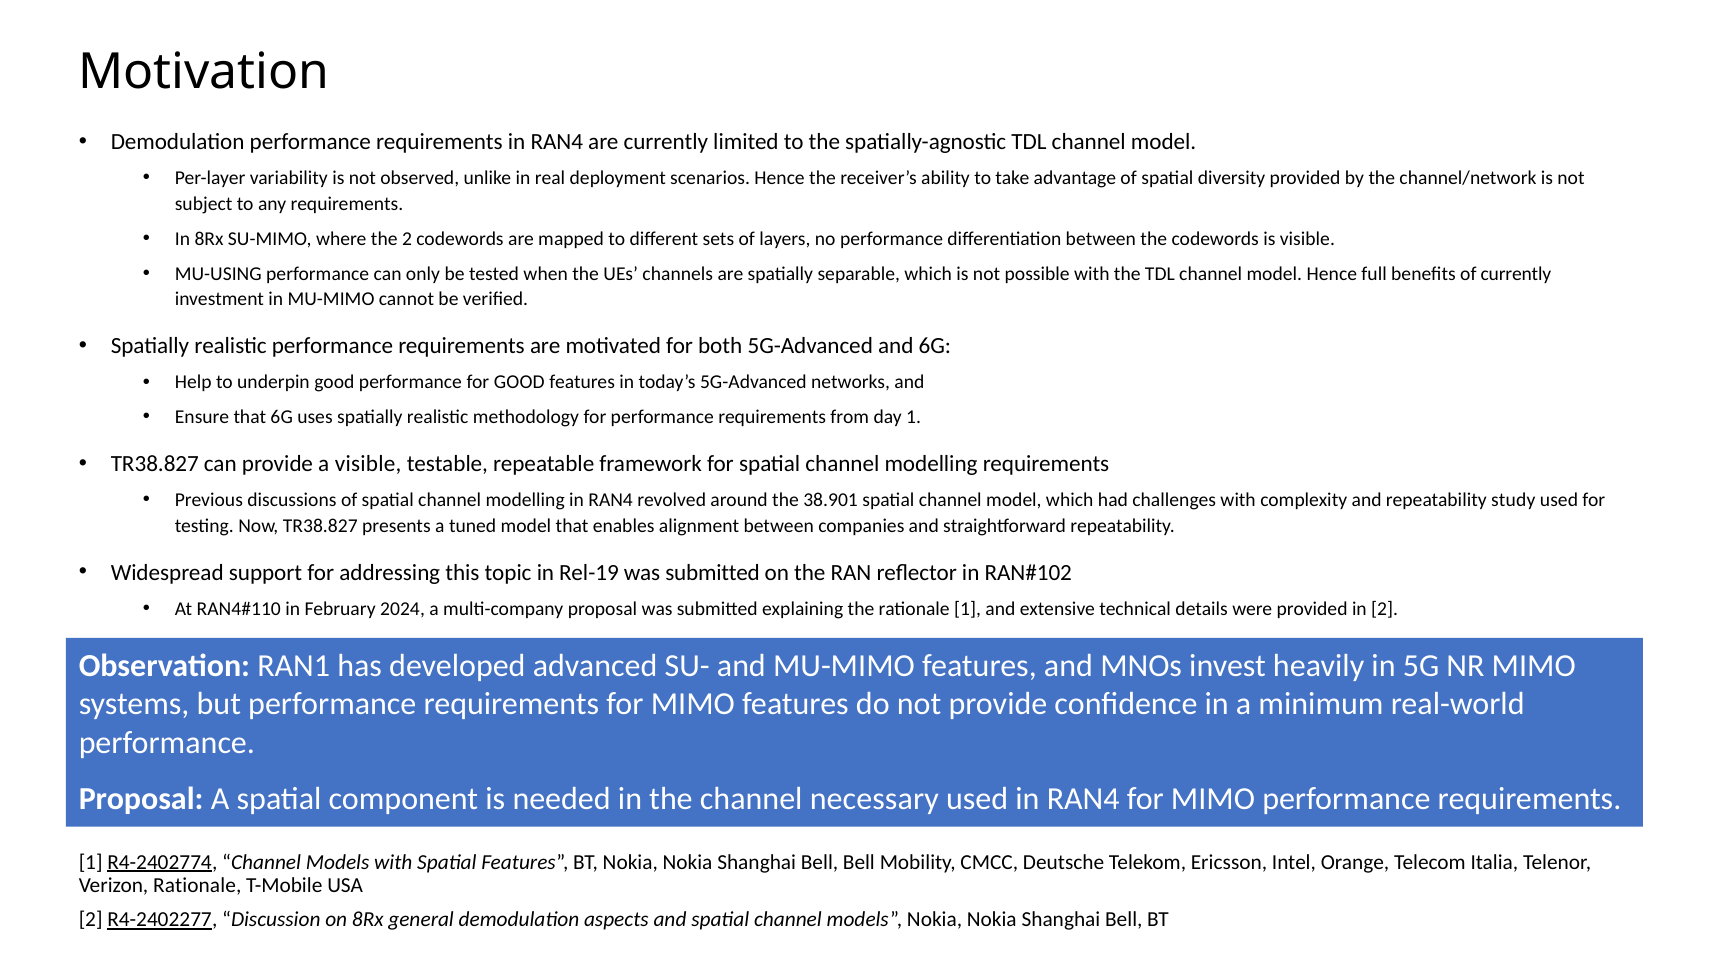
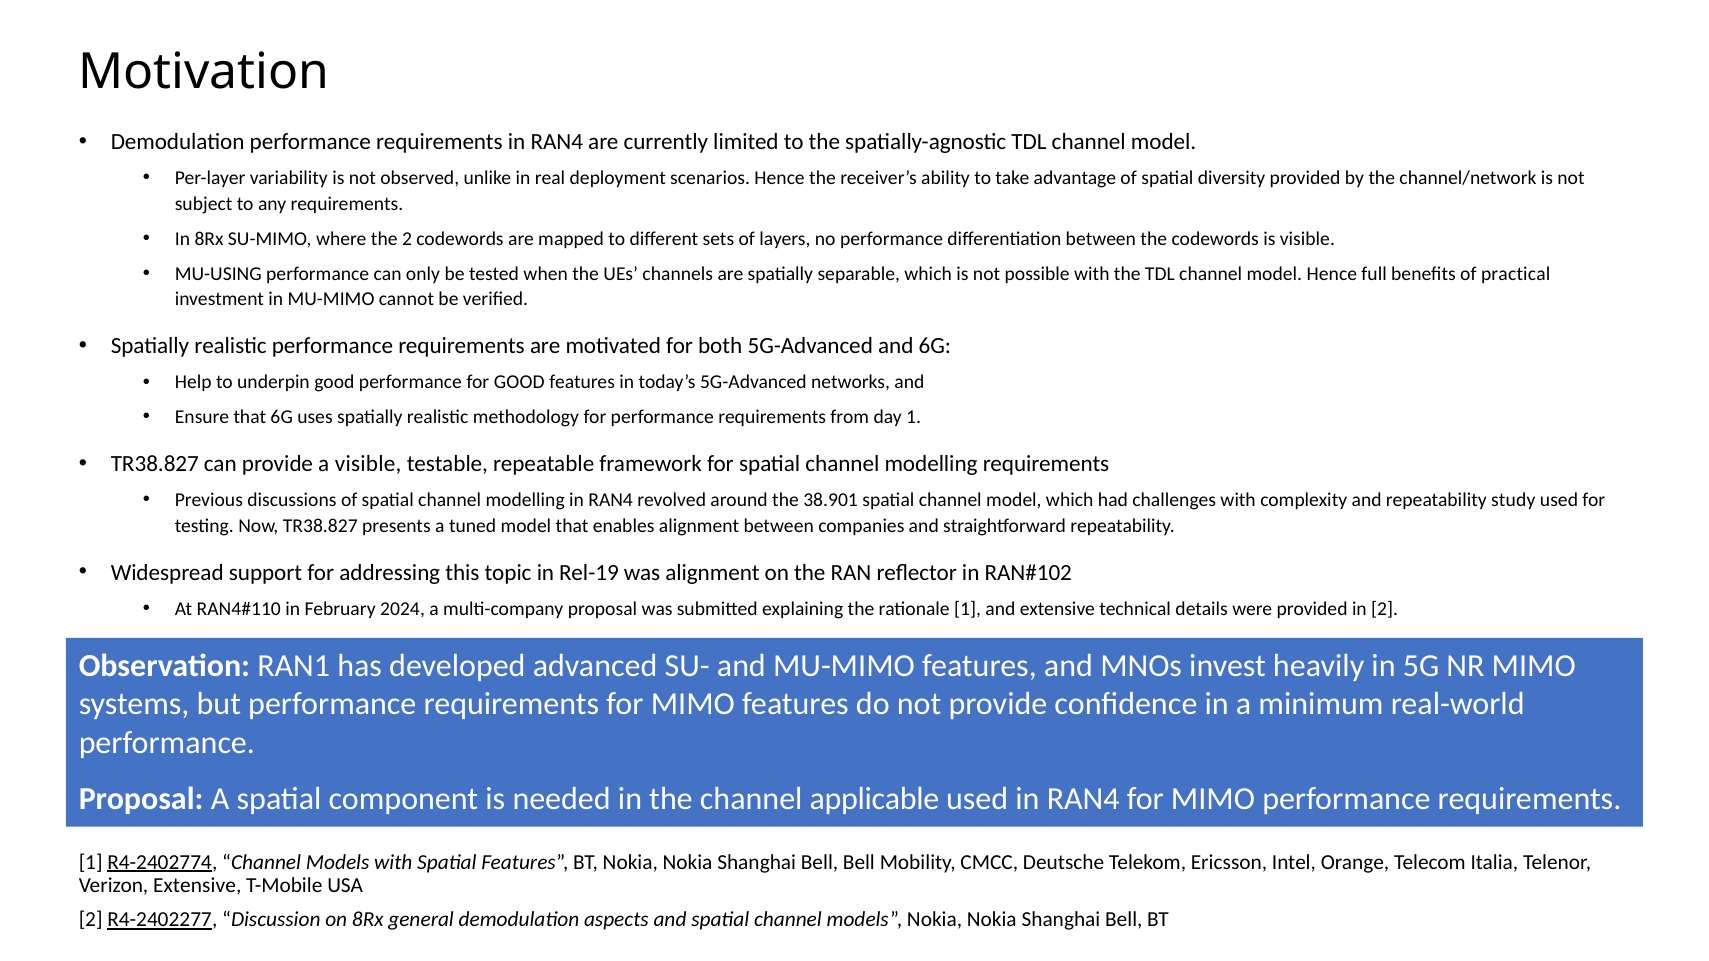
of currently: currently -> practical
Rel-19 was submitted: submitted -> alignment
necessary: necessary -> applicable
Verizon Rationale: Rationale -> Extensive
